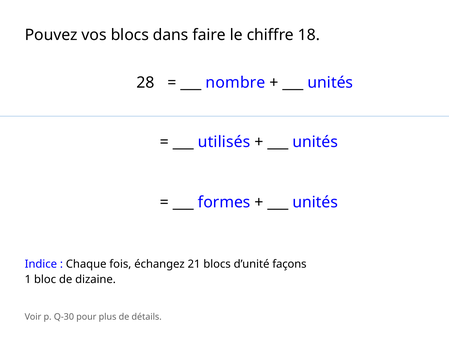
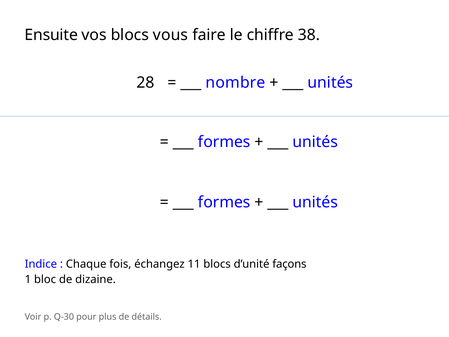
Pouvez: Pouvez -> Ensuite
dans: dans -> vous
18: 18 -> 38
utilisés at (224, 142): utilisés -> formes
21: 21 -> 11
